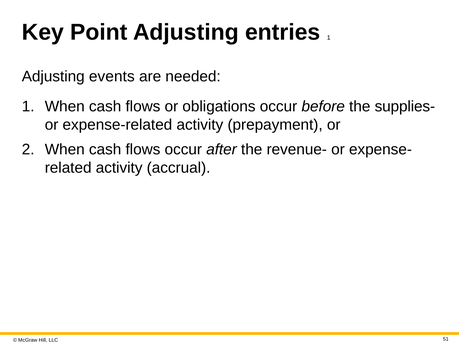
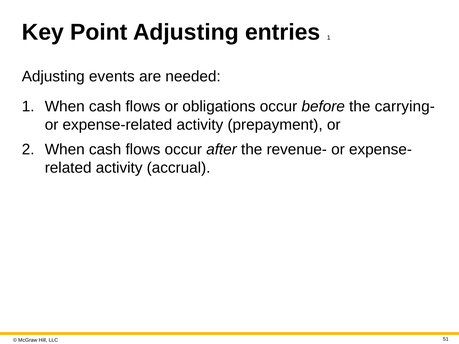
supplies-: supplies- -> carrying-
